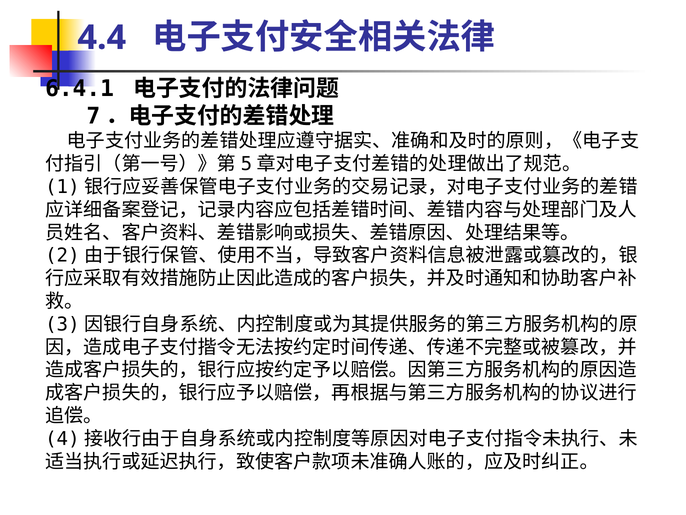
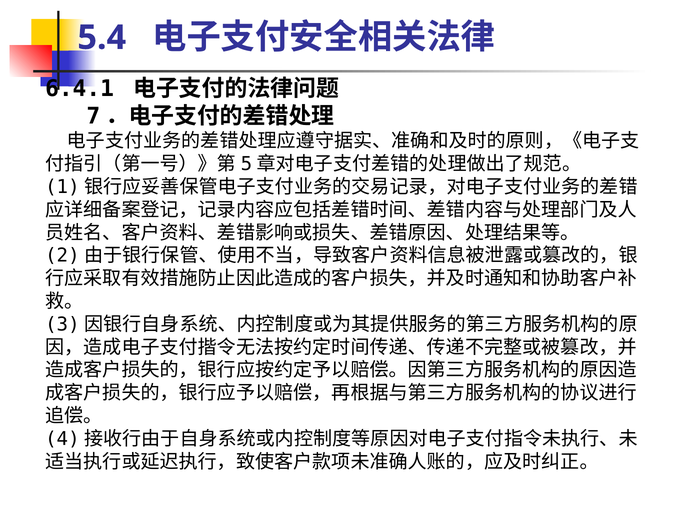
4.4: 4.4 -> 5.4
